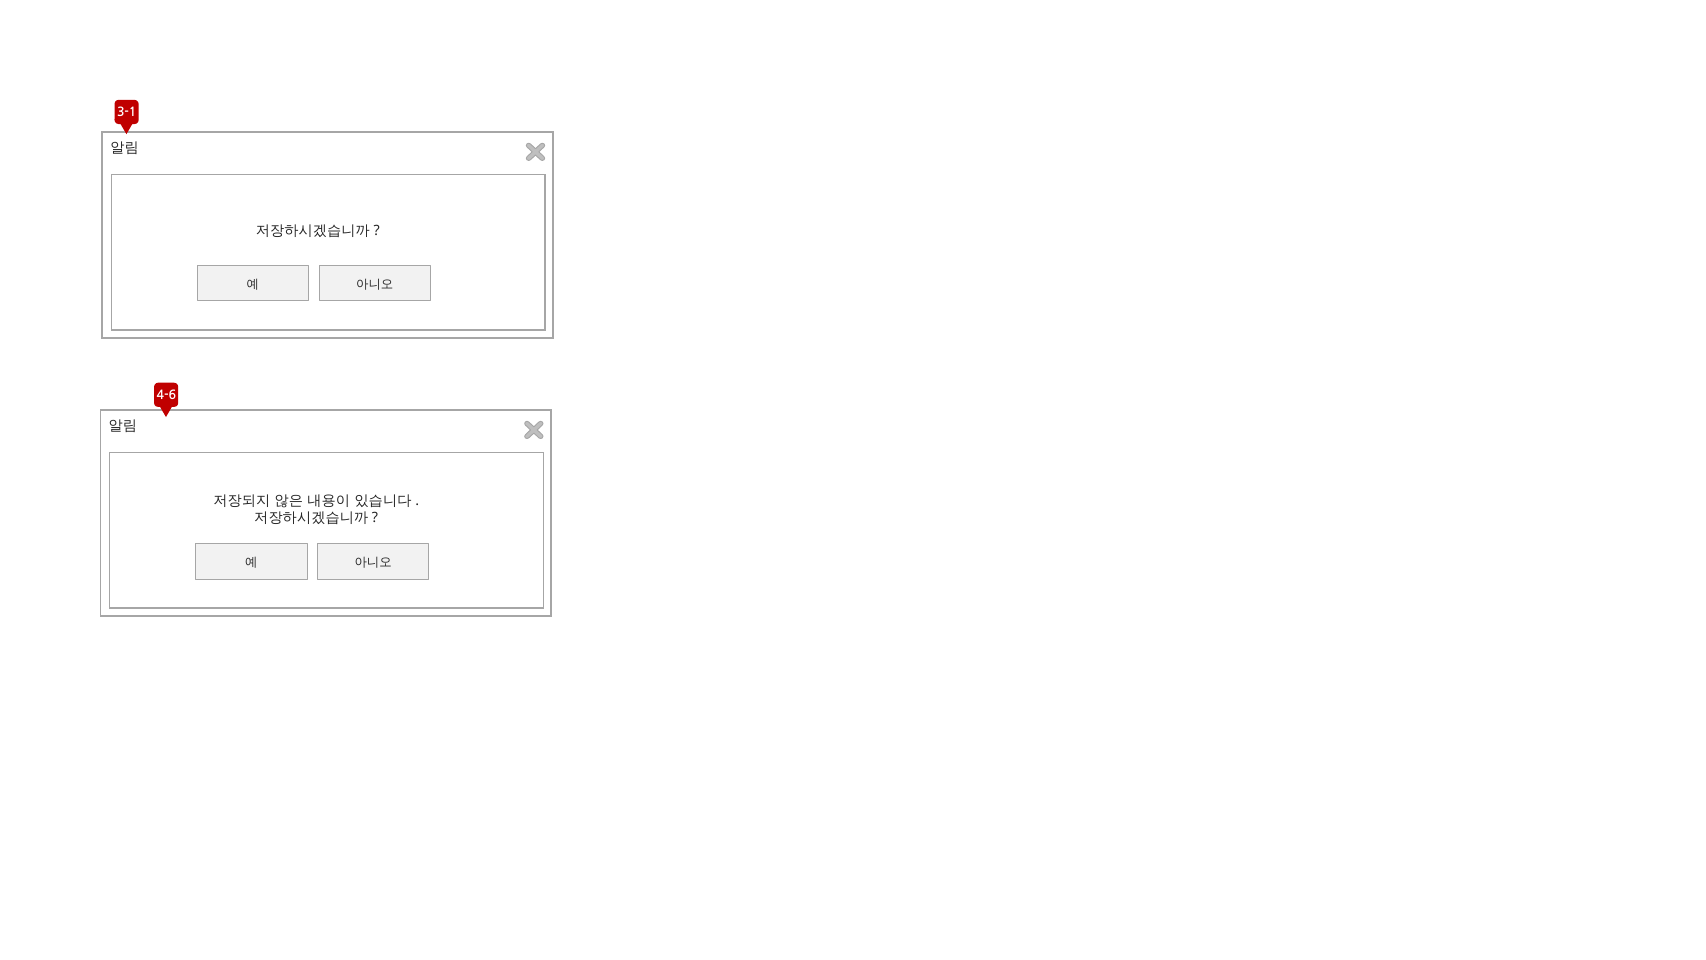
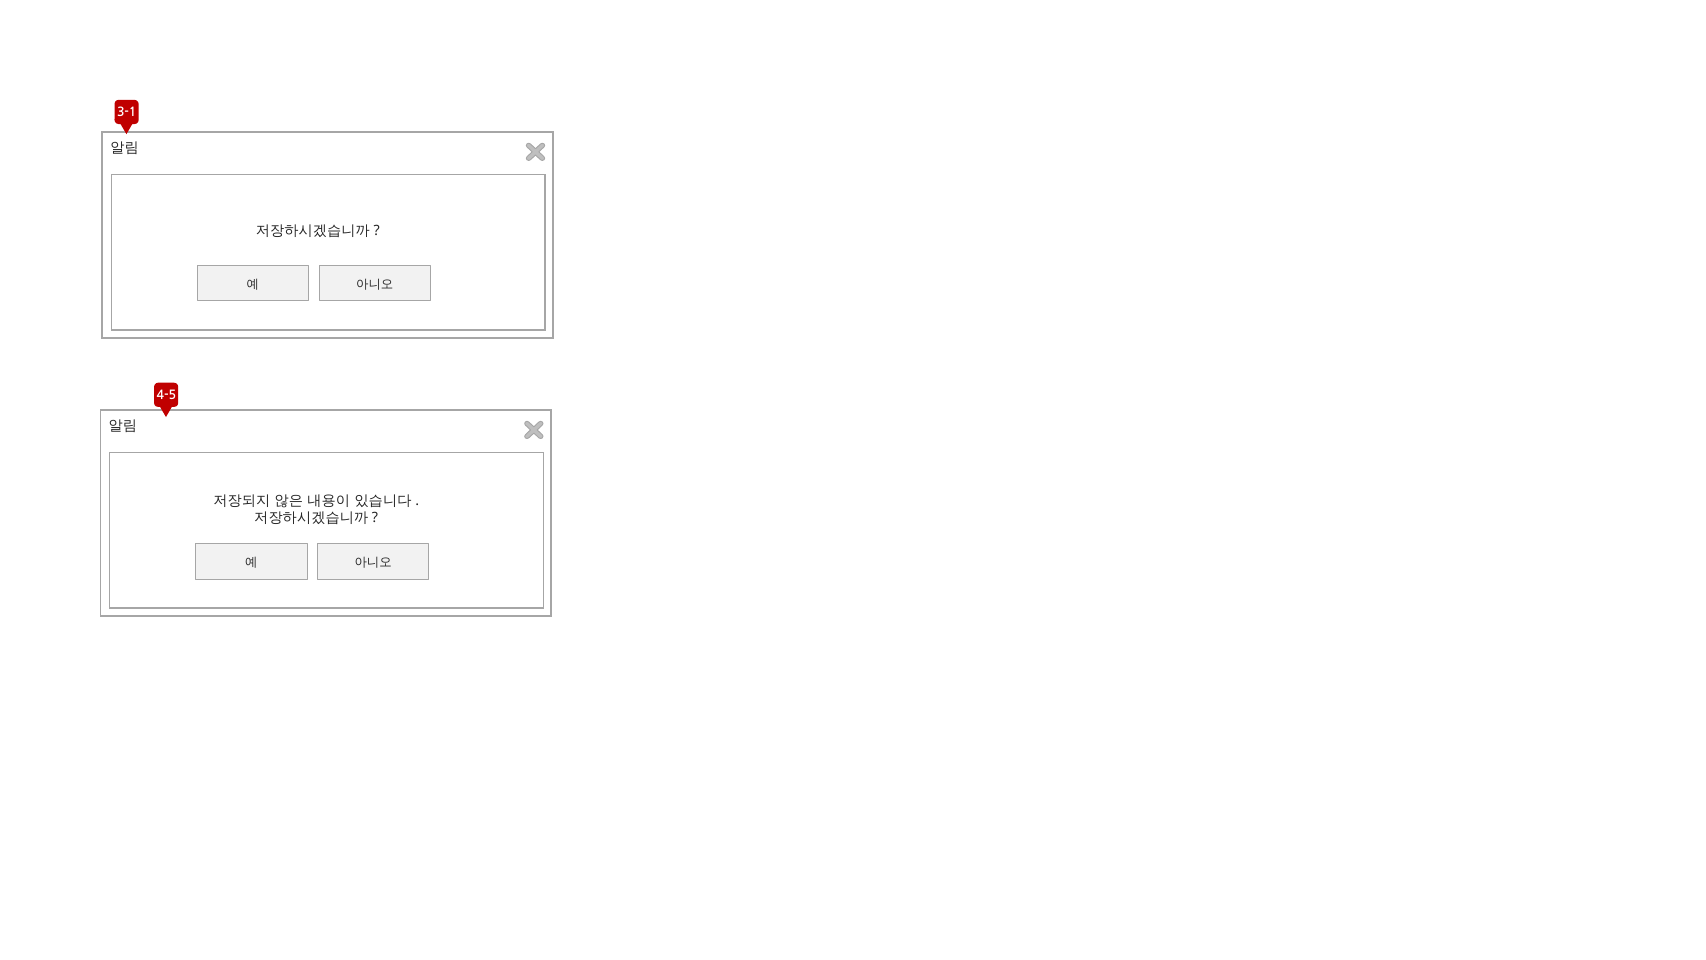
4-6: 4-6 -> 4-5
